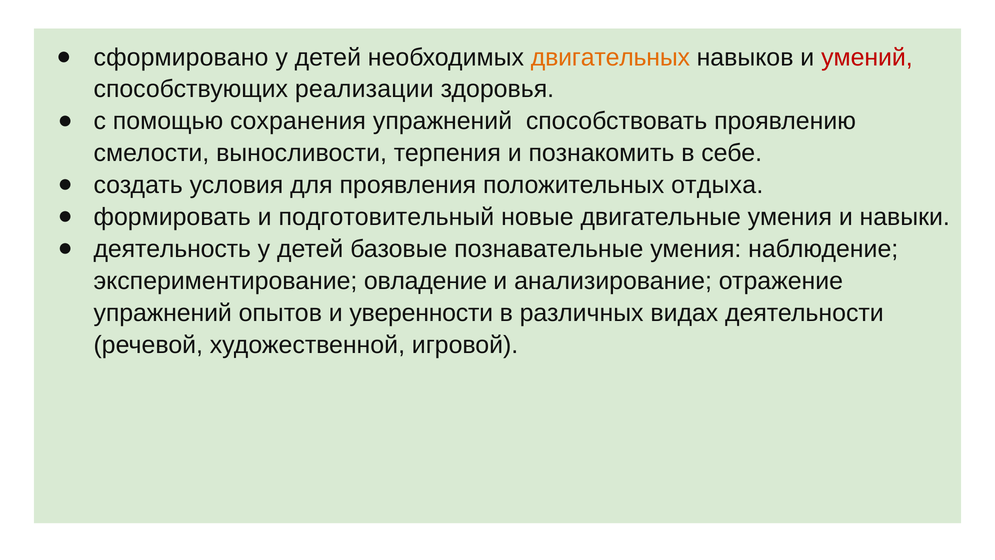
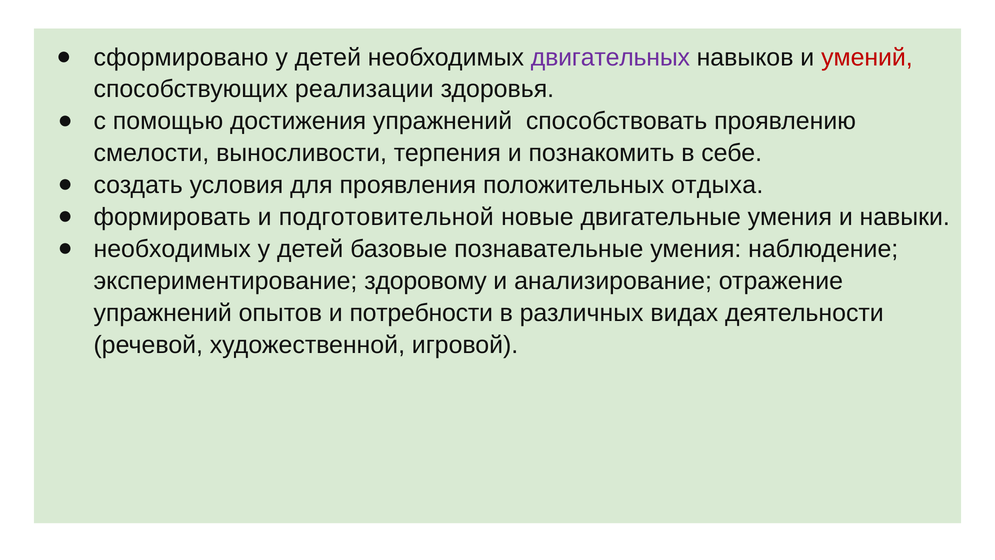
двигательных colour: orange -> purple
сохранения: сохранения -> достижения
подготовительный: подготовительный -> подготовительной
деятельность at (172, 249): деятельность -> необходимых
овладение: овладение -> здоровому
уверенности: уверенности -> потребности
